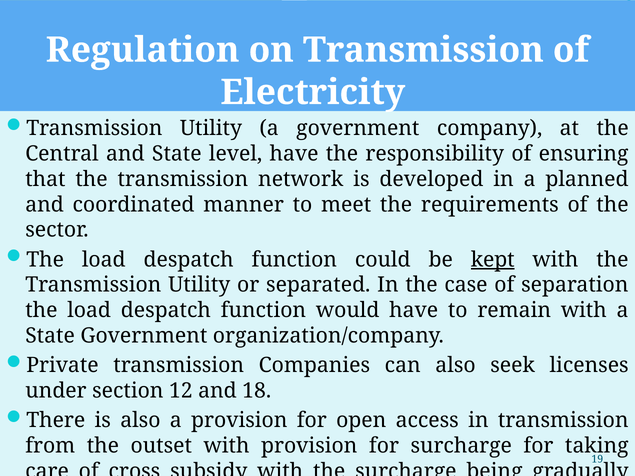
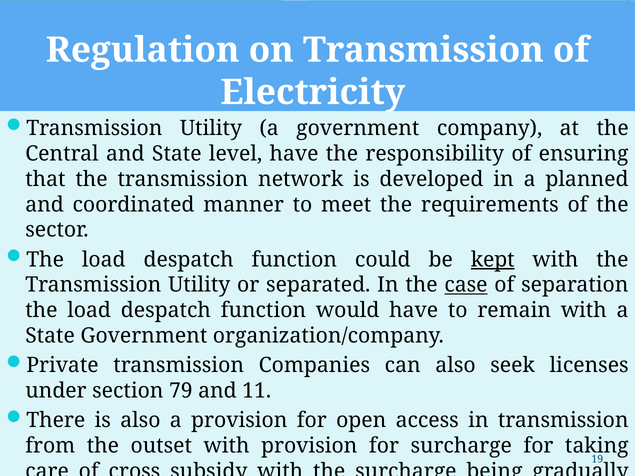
case underline: none -> present
12: 12 -> 79
18: 18 -> 11
